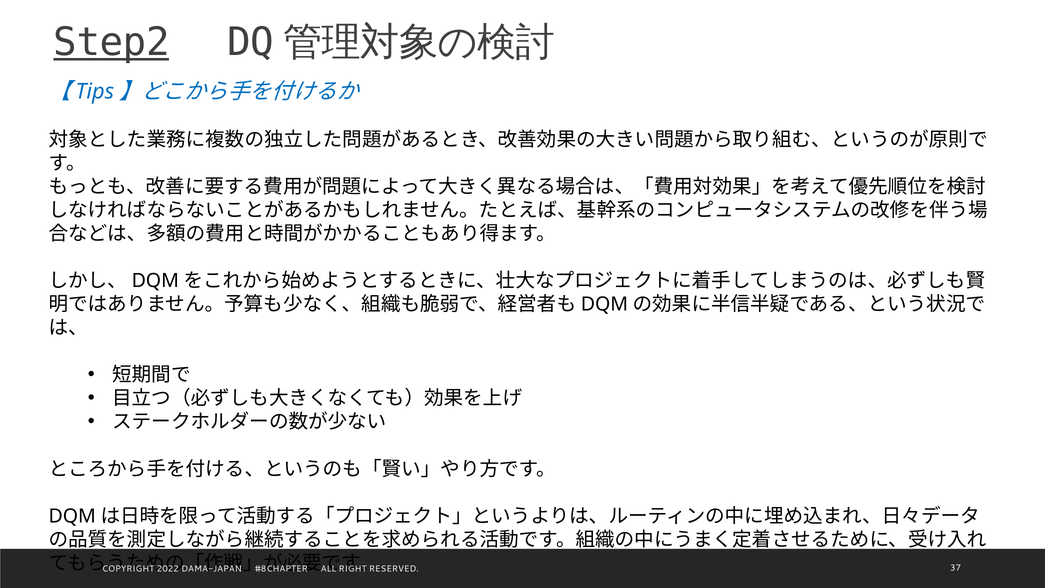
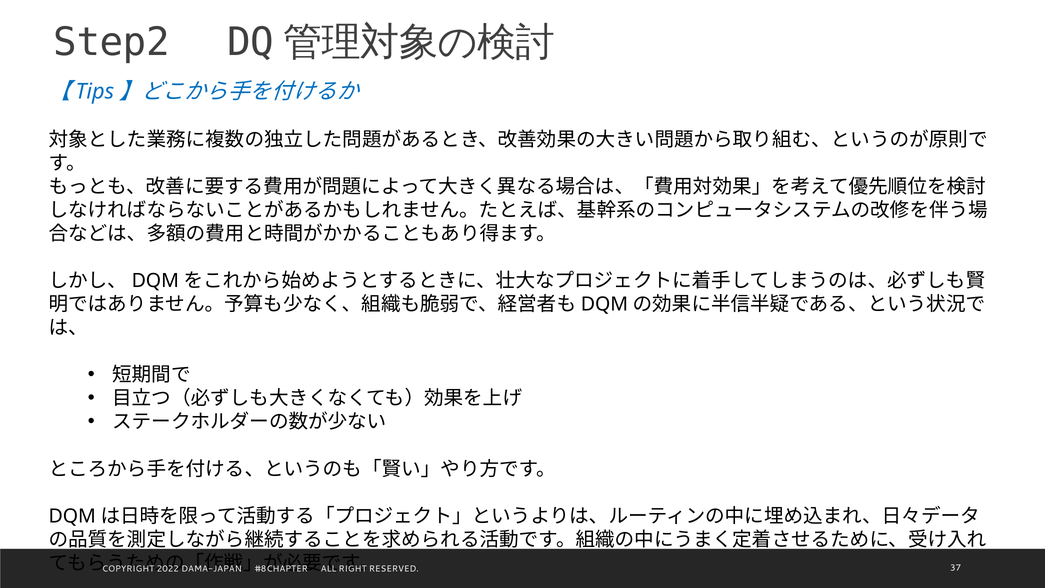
Step2 underline: present -> none
